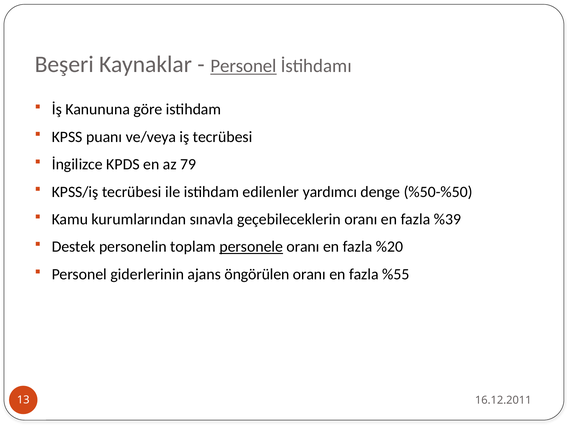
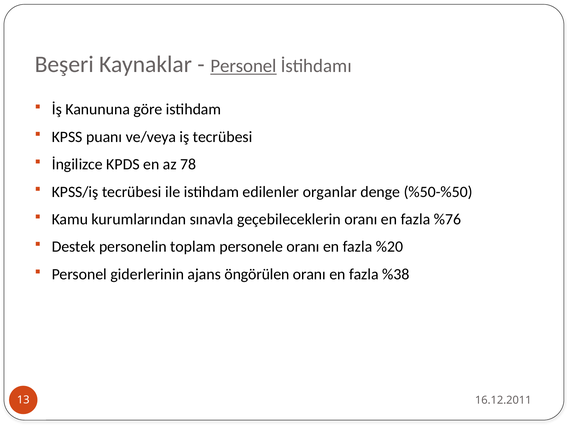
79: 79 -> 78
yardımcı: yardımcı -> organlar
%39: %39 -> %76
personele underline: present -> none
%55: %55 -> %38
